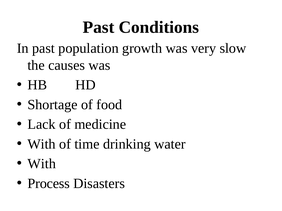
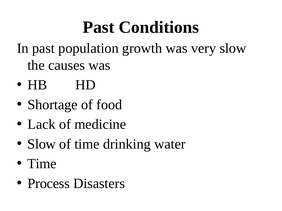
With at (42, 144): With -> Slow
With at (42, 164): With -> Time
